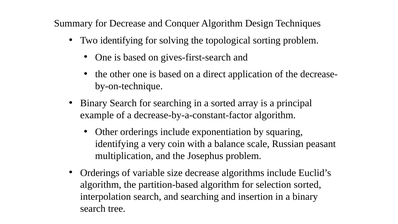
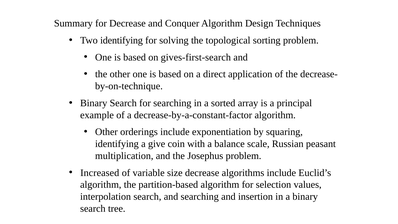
very: very -> give
Orderings at (100, 173): Orderings -> Increased
selection sorted: sorted -> values
